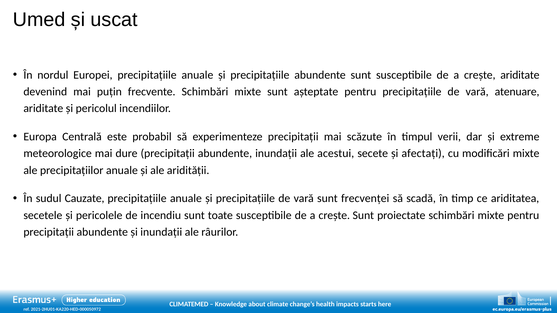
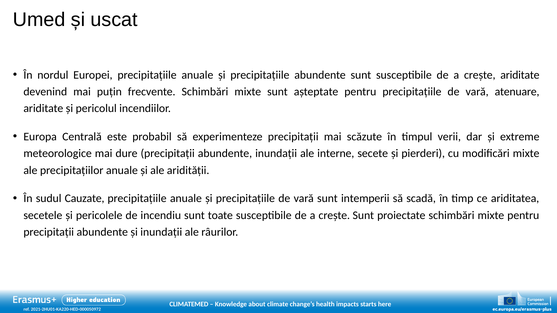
acestui: acestui -> interne
afectați: afectați -> pierderi
frecvenței: frecvenței -> intemperii
